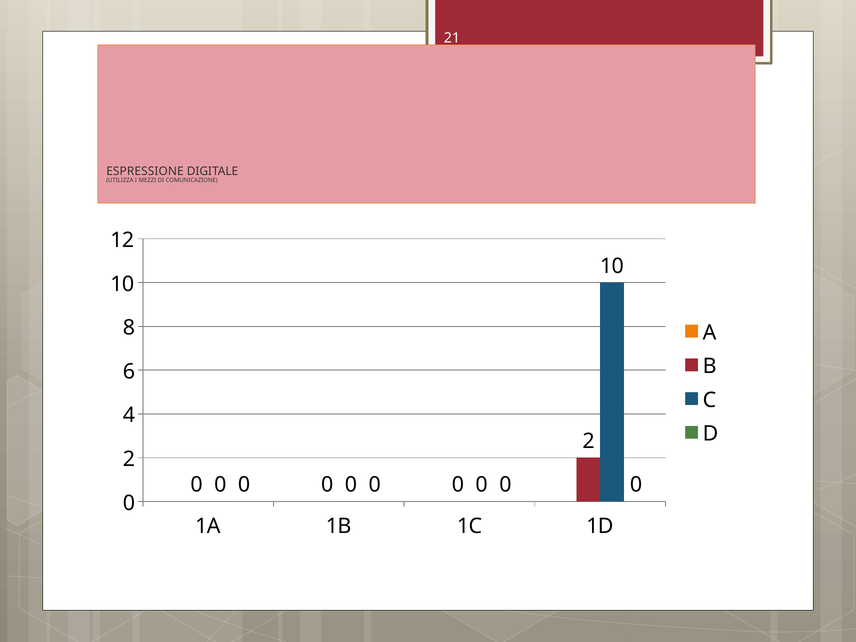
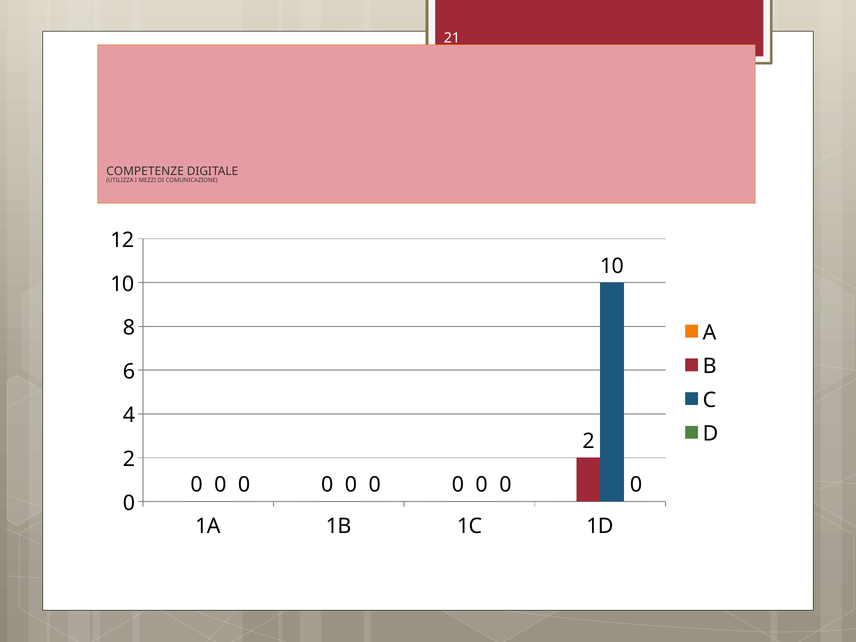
ESPRESSIONE: ESPRESSIONE -> COMPETENZE
